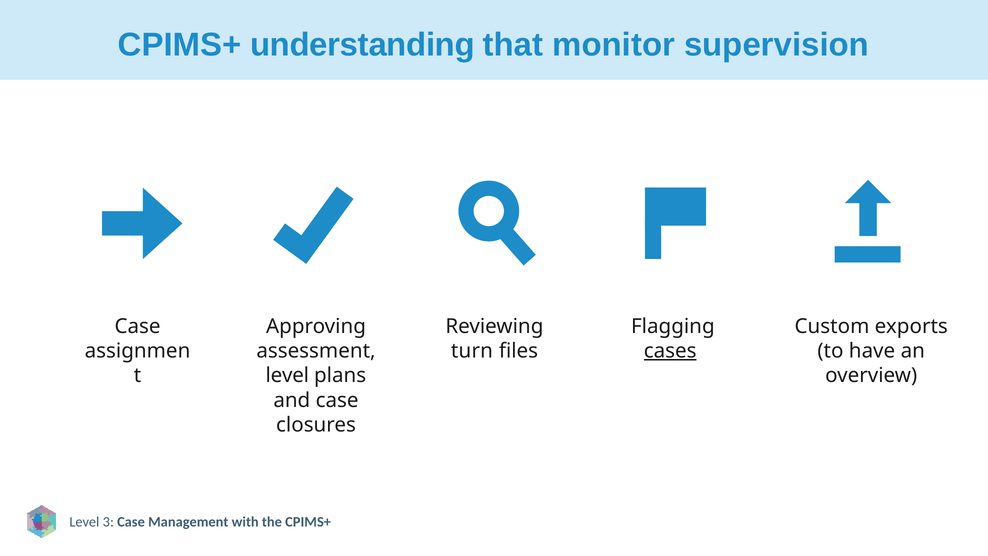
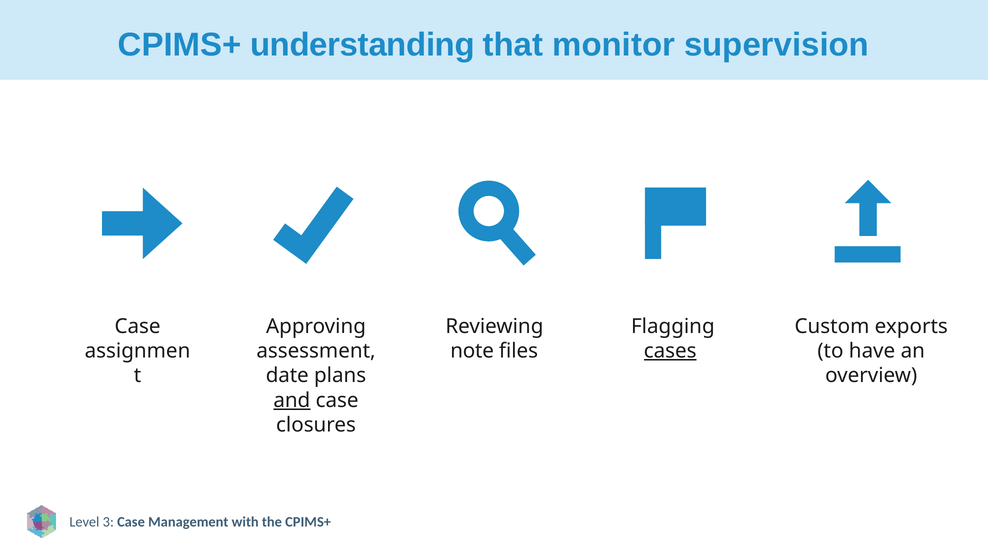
turn: turn -> note
level at (287, 376): level -> date
and underline: none -> present
